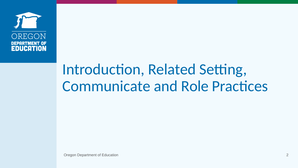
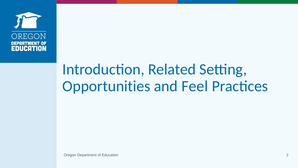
Communicate: Communicate -> Opportunities
Role: Role -> Feel
